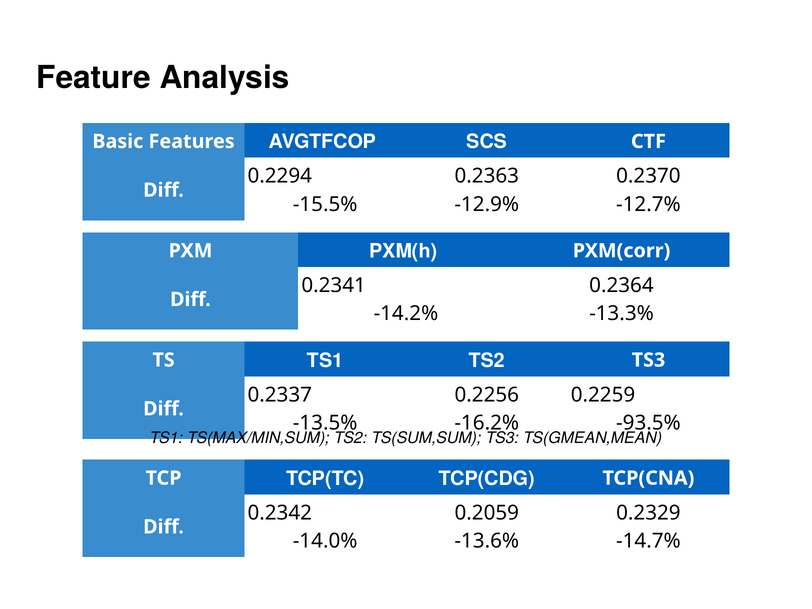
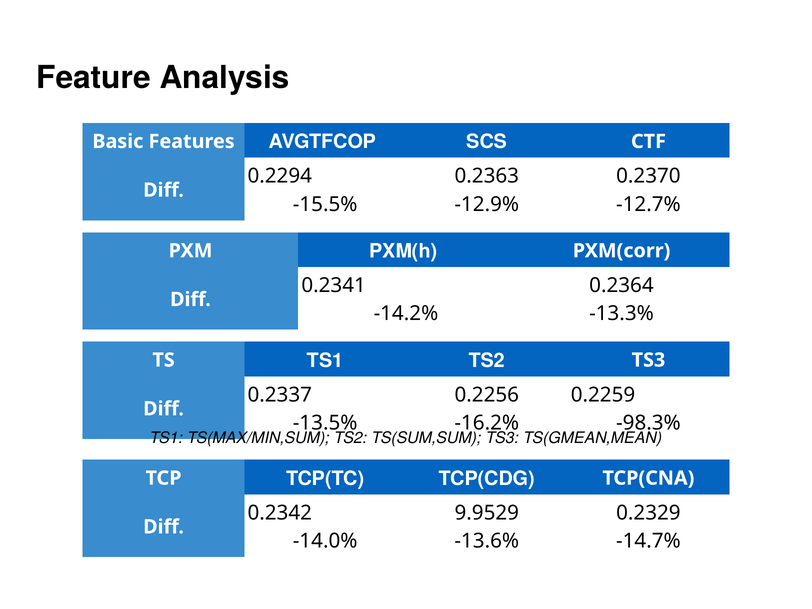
-93.5%: -93.5% -> -98.3%
0.2059: 0.2059 -> 9.9529
